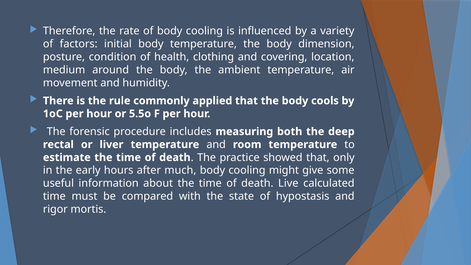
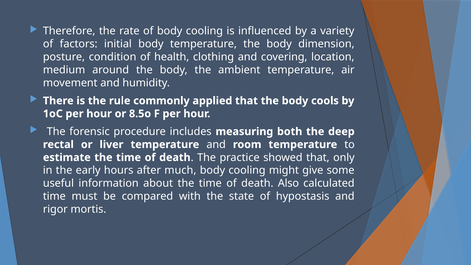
5.5o: 5.5o -> 8.5o
Live: Live -> Also
